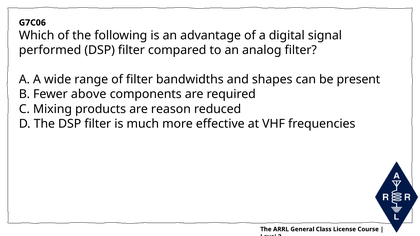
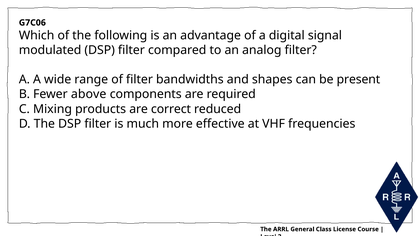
performed: performed -> modulated
reason: reason -> correct
